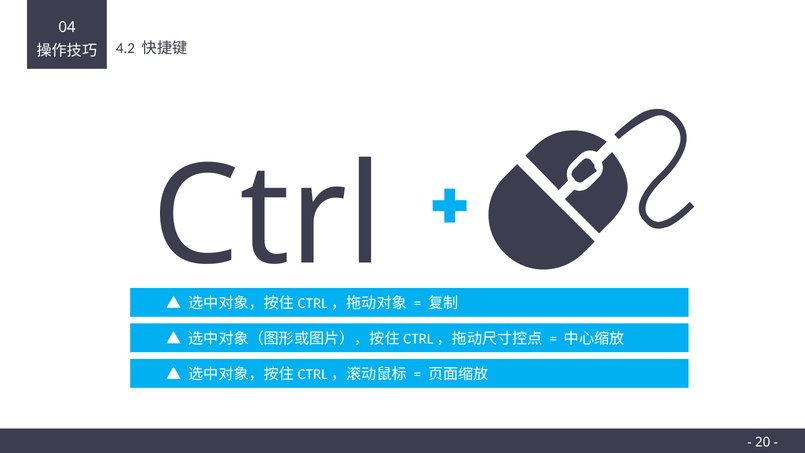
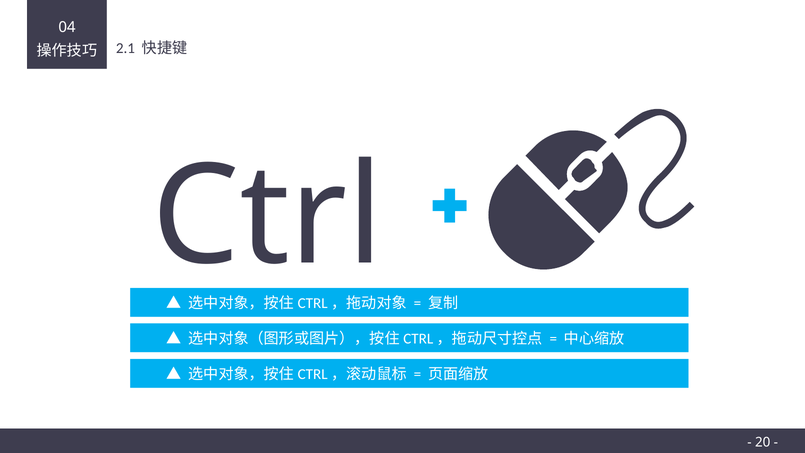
4.2: 4.2 -> 2.1
